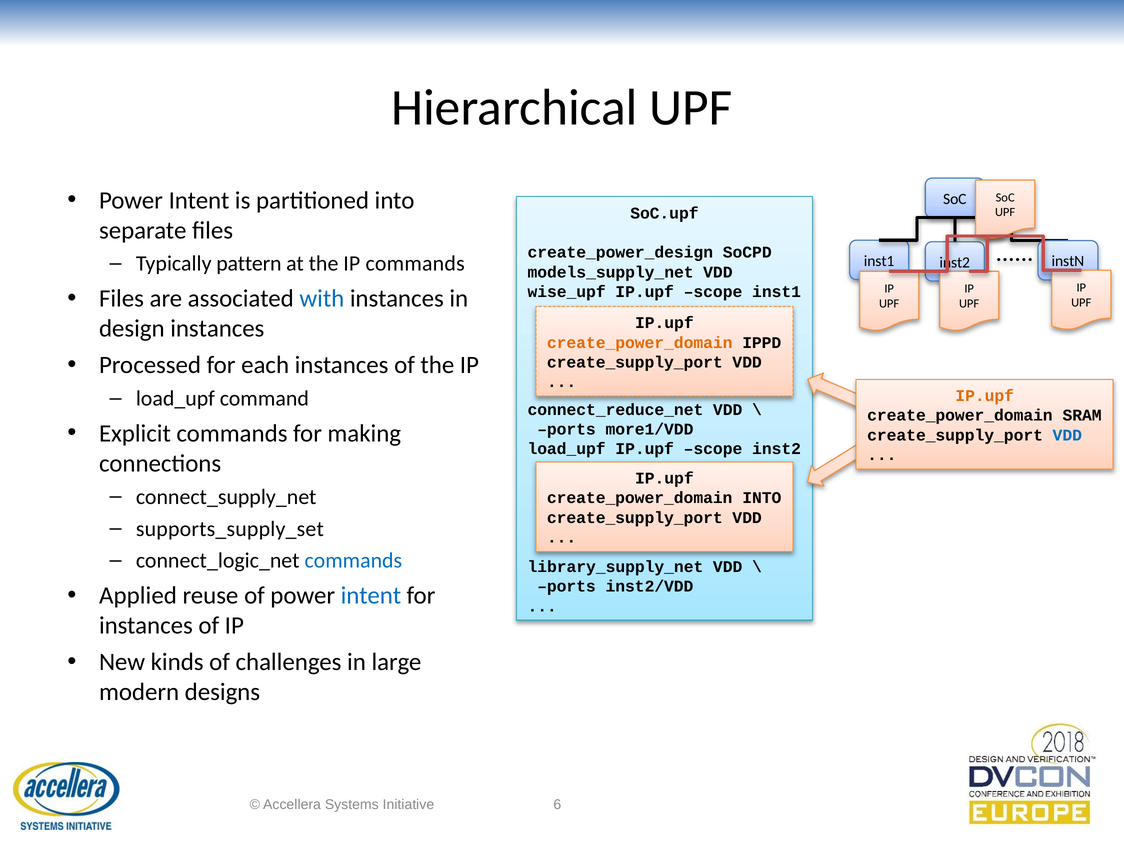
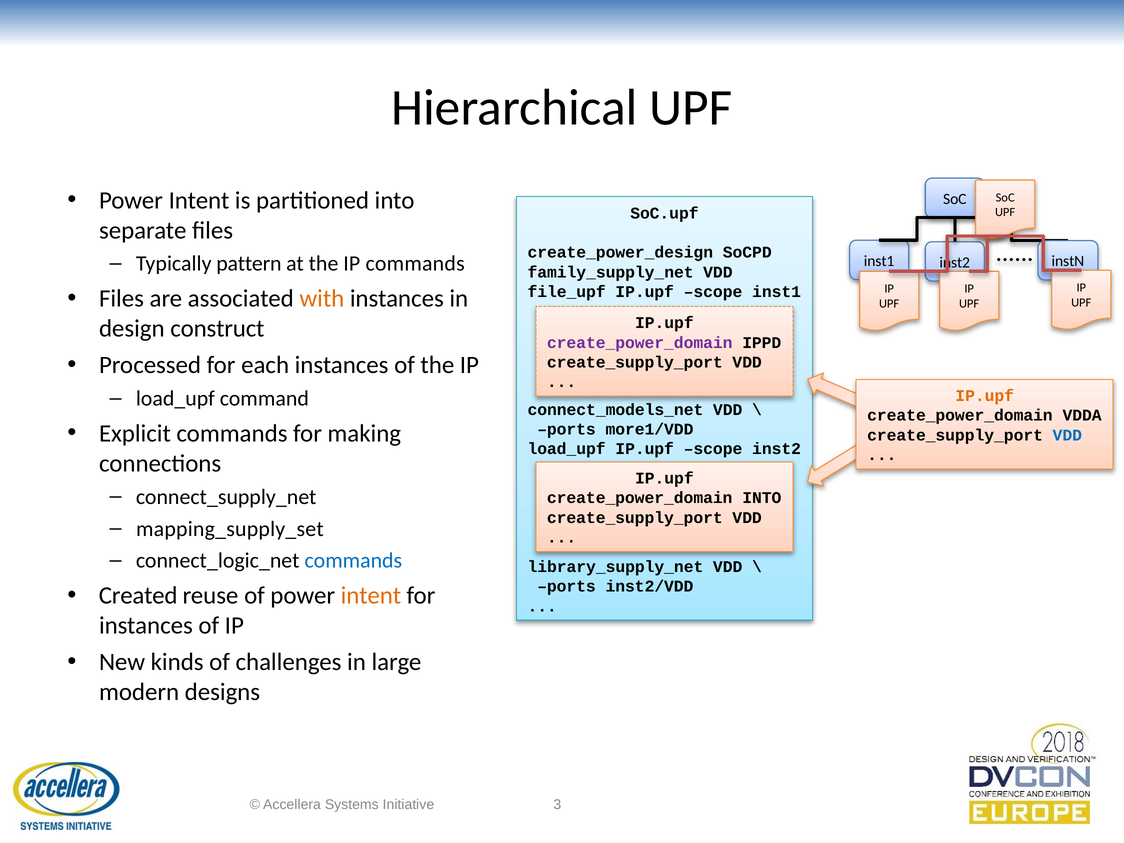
models_supply_net: models_supply_net -> family_supply_net
with colour: blue -> orange
wise_upf: wise_upf -> file_upf
design instances: instances -> construct
create_power_domain at (640, 343) colour: orange -> purple
connect_reduce_net: connect_reduce_net -> connect_models_net
SRAM: SRAM -> VDDA
supports_supply_set: supports_supply_set -> mapping_supply_set
Applied: Applied -> Created
intent at (371, 596) colour: blue -> orange
6: 6 -> 3
